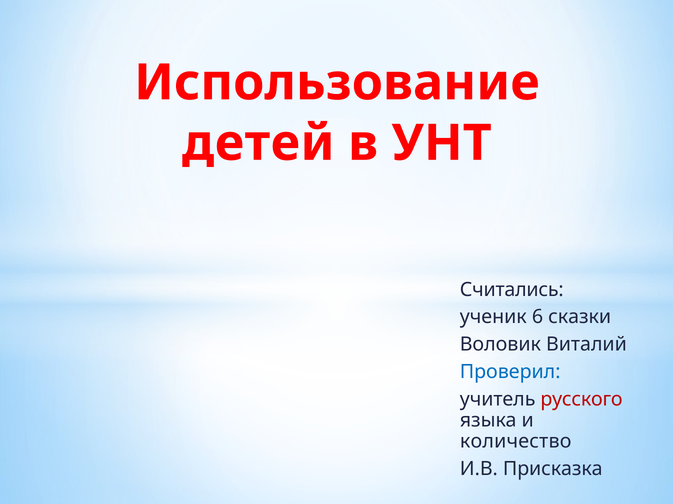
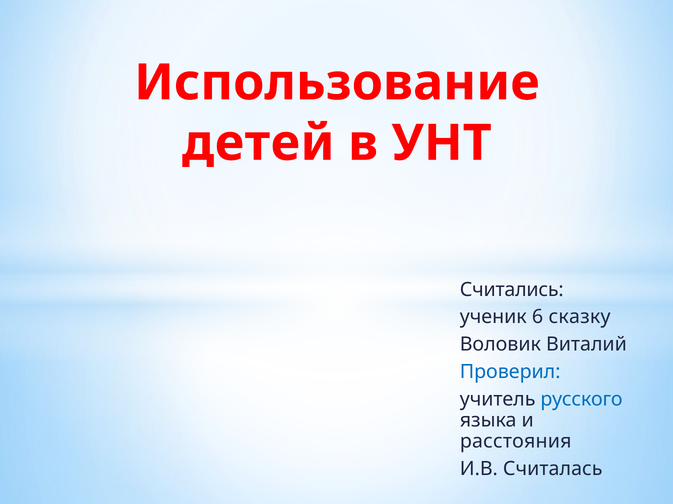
сказки: сказки -> сказку
русского colour: red -> blue
количество: количество -> расстояния
Присказка: Присказка -> Считалась
